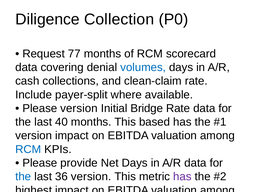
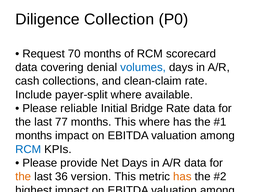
77: 77 -> 70
Please version: version -> reliable
40: 40 -> 77
This based: based -> where
version at (34, 136): version -> months
the at (23, 177) colour: blue -> orange
has at (182, 177) colour: purple -> orange
